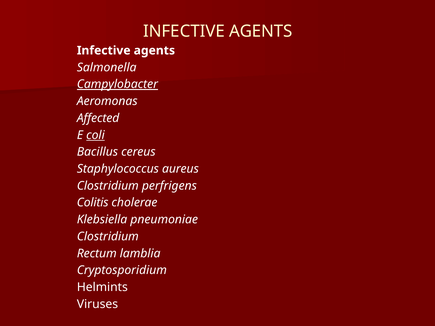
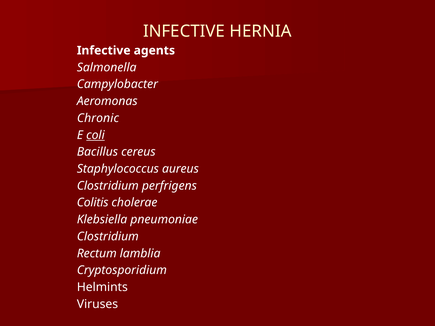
AGENTS at (261, 31): AGENTS -> HERNIA
Campylobacter underline: present -> none
Affected: Affected -> Chronic
